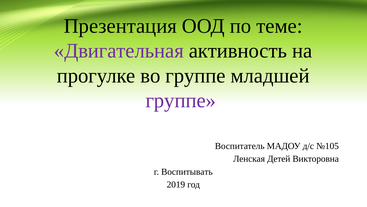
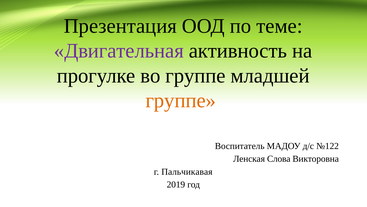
группе at (181, 100) colour: purple -> orange
№105: №105 -> №122
Детей: Детей -> Слова
Воспитывать: Воспитывать -> Пальчикавая
